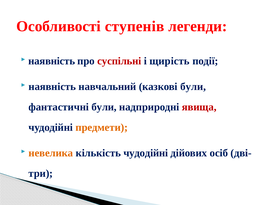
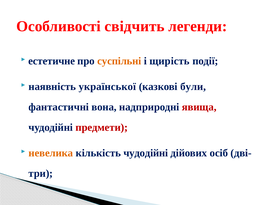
ступенів: ступенів -> свідчить
наявність at (52, 61): наявність -> естетичне
суспільні colour: red -> orange
навчальний: навчальний -> української
фантастичні були: були -> вона
предмети colour: orange -> red
